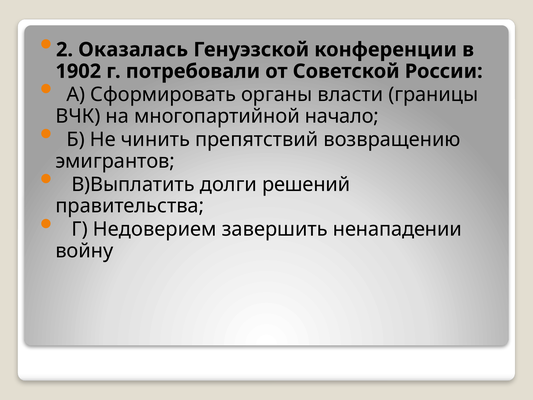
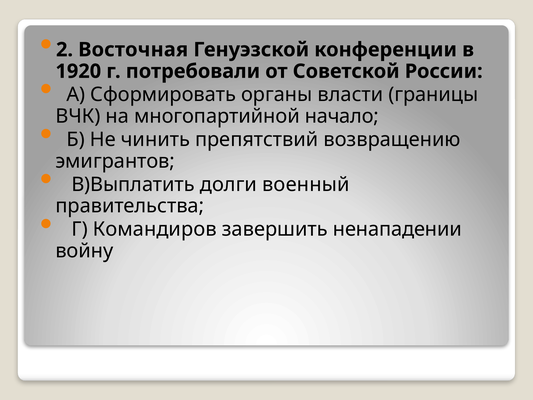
Оказалась: Оказалась -> Восточная
1902: 1902 -> 1920
решений: решений -> военный
Недоверием: Недоверием -> Командиров
